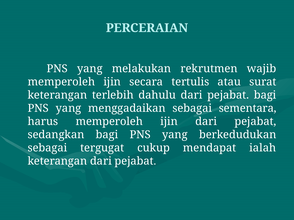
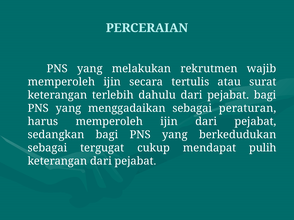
sementara: sementara -> peraturan
ialah: ialah -> pulih
